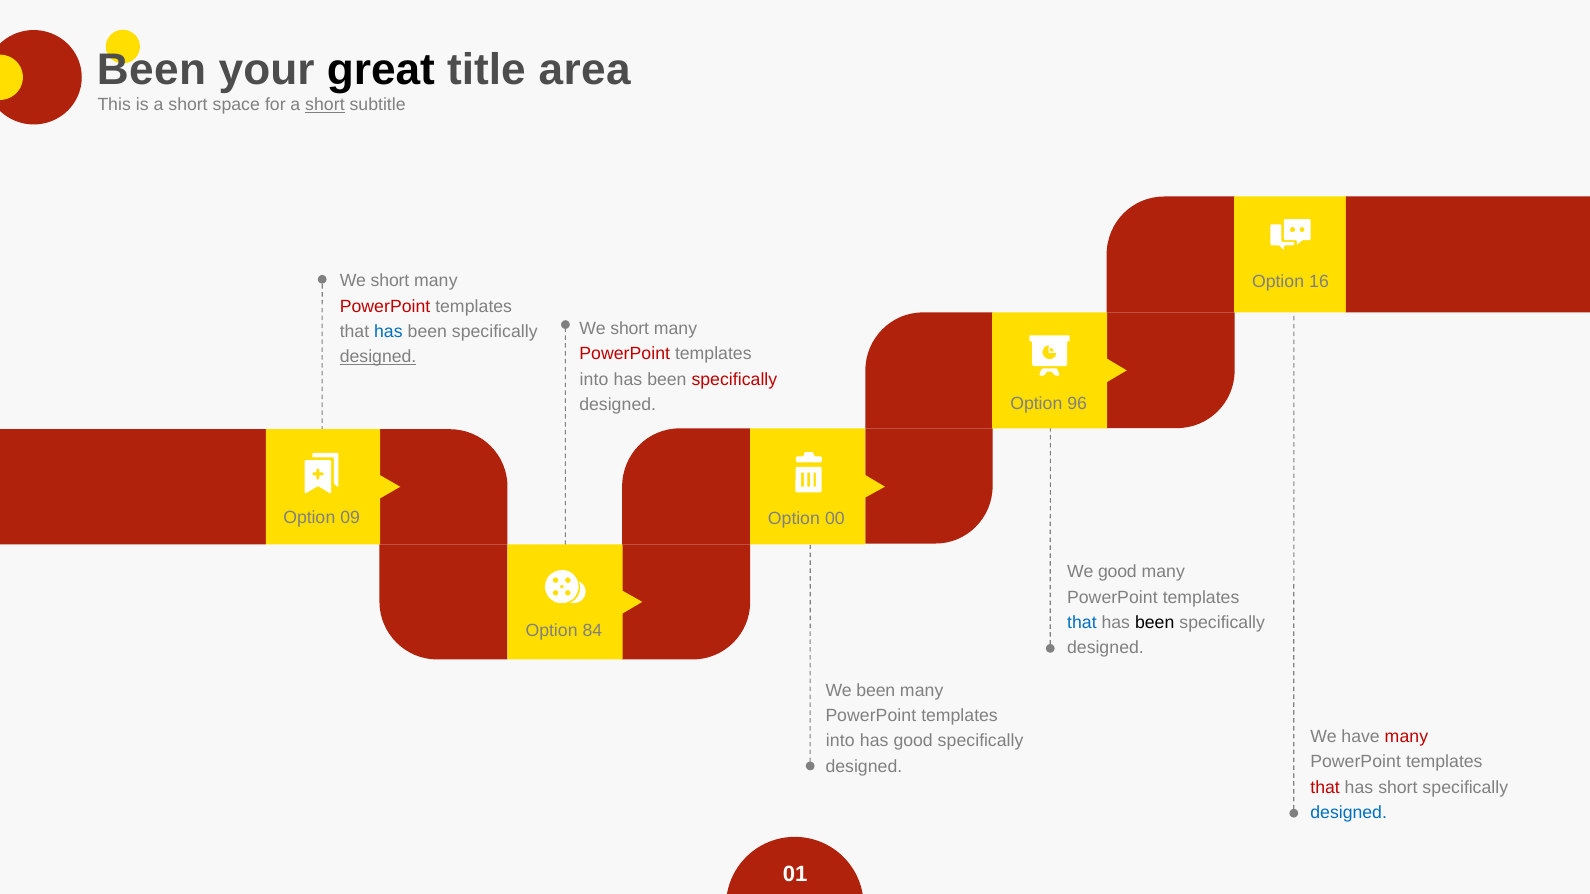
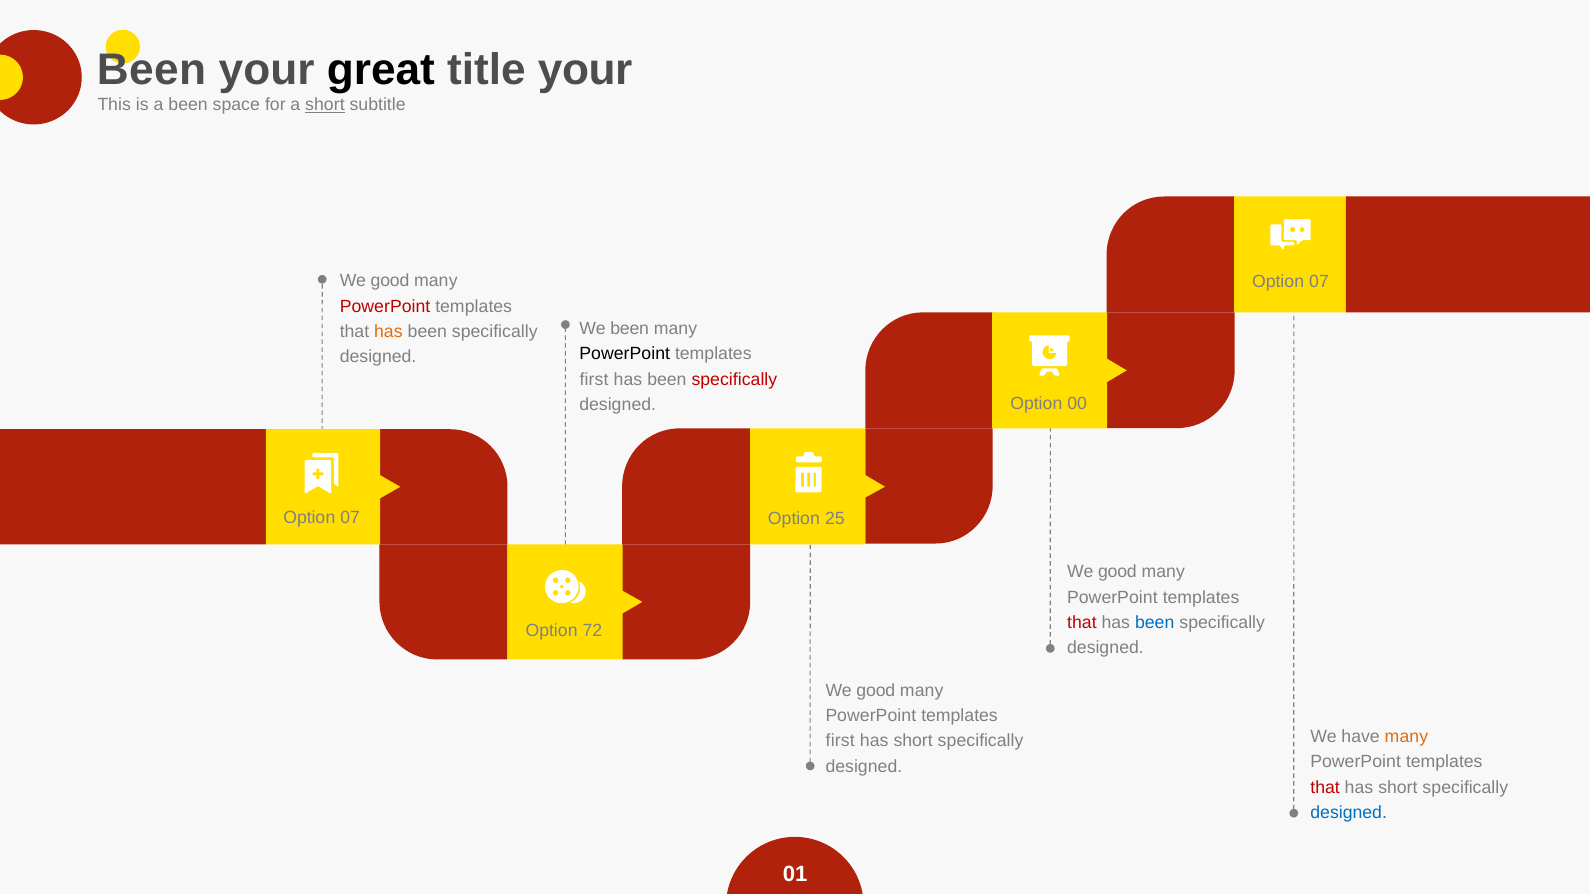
title area: area -> your
is a short: short -> been
short at (390, 281): short -> good
16 at (1319, 282): 16 -> 07
short at (630, 329): short -> been
has at (388, 332) colour: blue -> orange
PowerPoint at (625, 354) colour: red -> black
designed at (378, 357) underline: present -> none
into at (594, 379): into -> first
96: 96 -> 00
09 at (350, 517): 09 -> 07
00: 00 -> 25
that at (1082, 623) colour: blue -> red
been at (1155, 623) colour: black -> blue
84: 84 -> 72
been at (876, 690): been -> good
many at (1406, 737) colour: red -> orange
into at (840, 741): into -> first
good at (913, 741): good -> short
